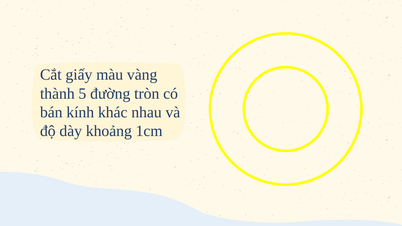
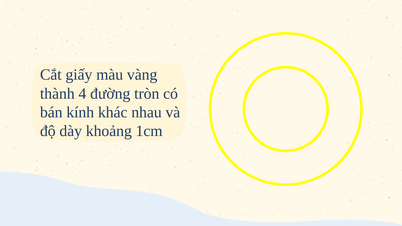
5: 5 -> 4
